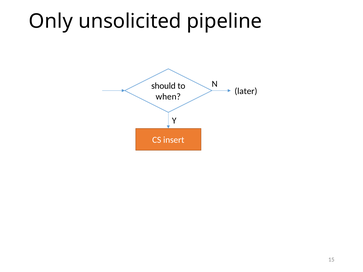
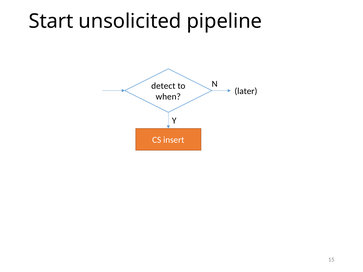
Only: Only -> Start
should: should -> detect
